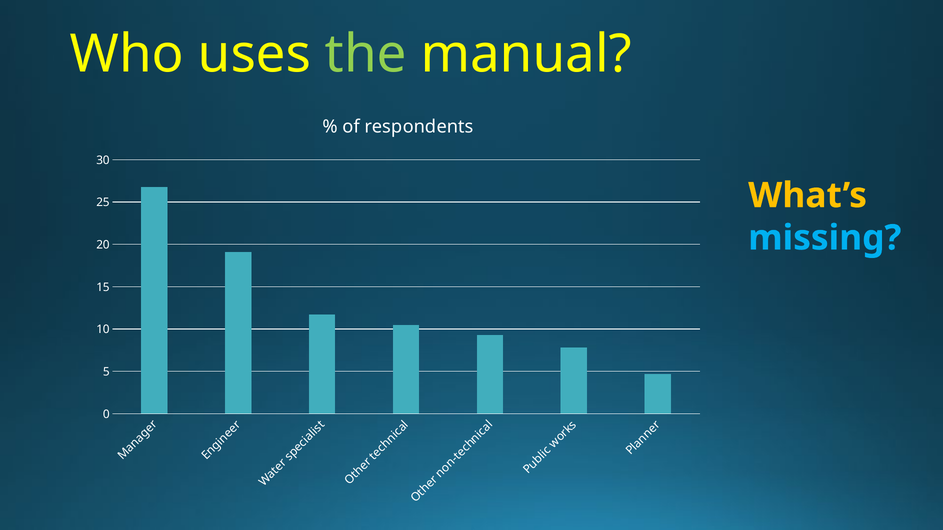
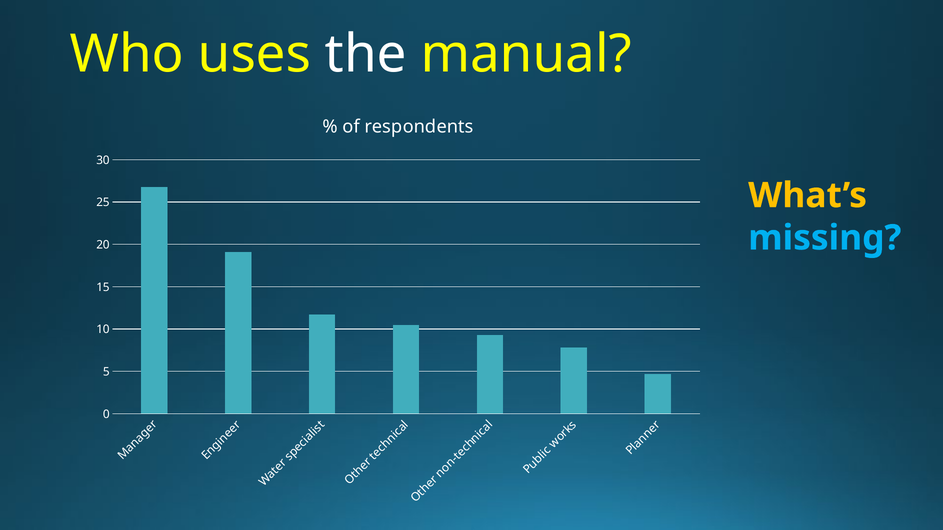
the colour: light green -> white
